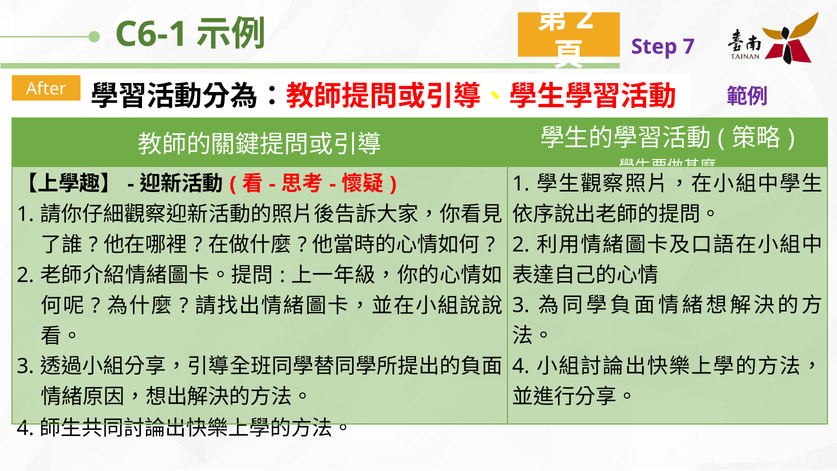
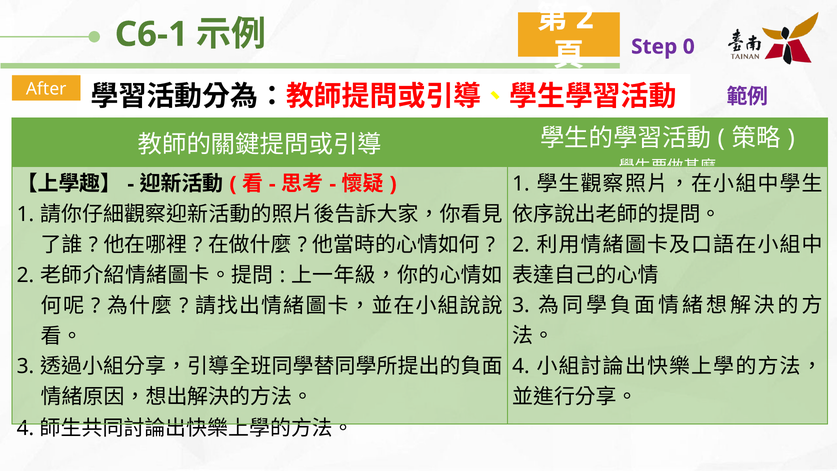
7: 7 -> 0
